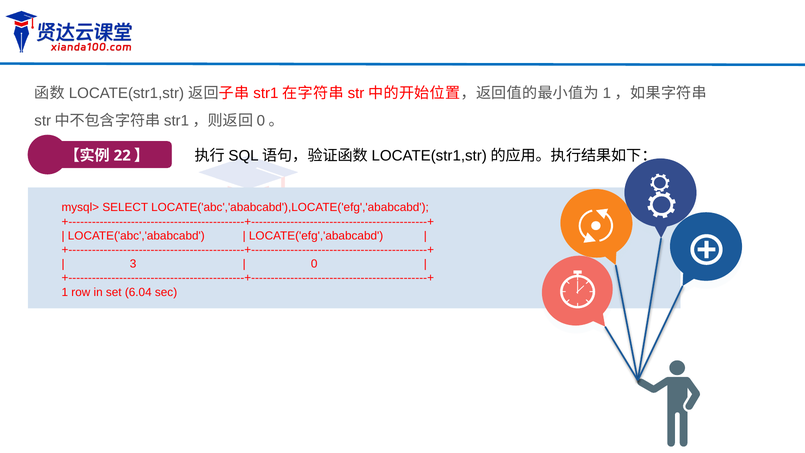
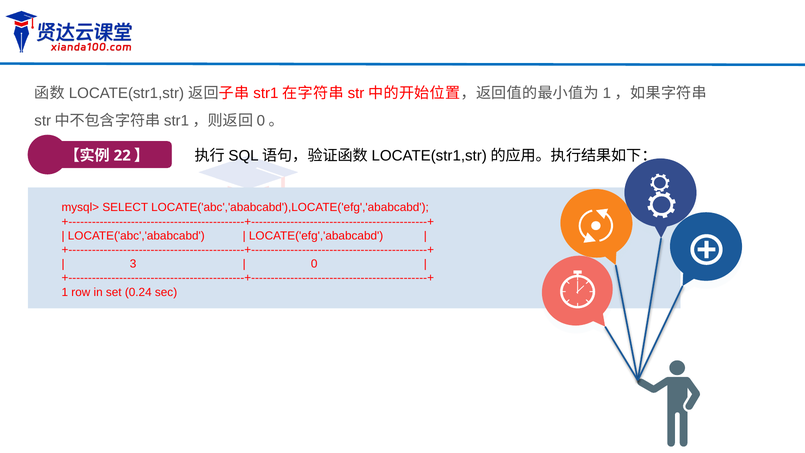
6.04: 6.04 -> 0.24
